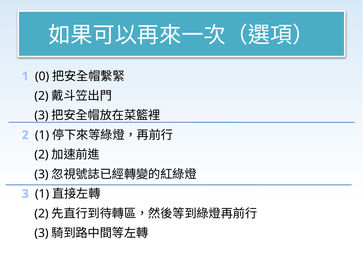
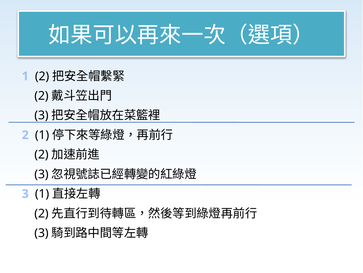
1 0: 0 -> 2
